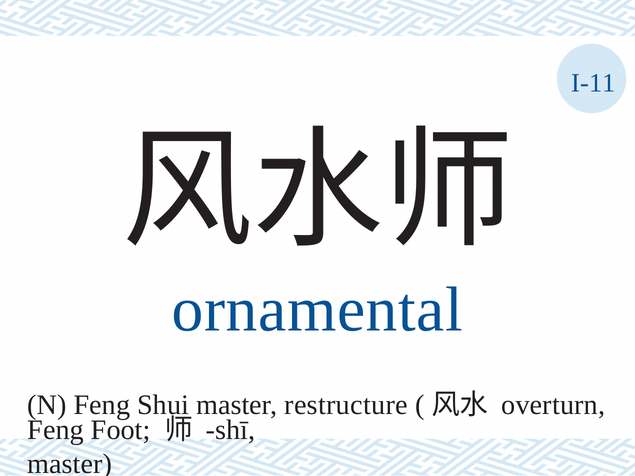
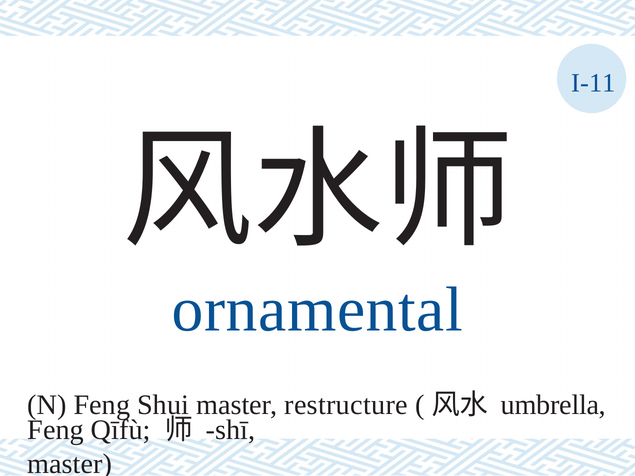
overturn: overturn -> umbrella
Foot: Foot -> Qīfù
